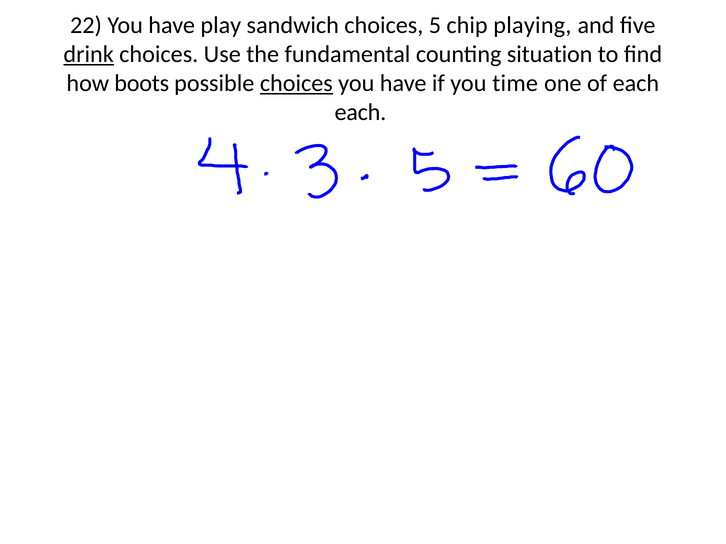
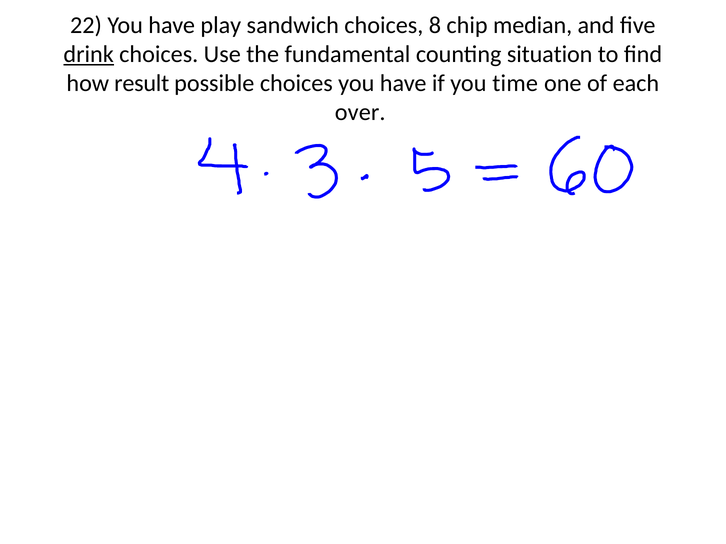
5: 5 -> 8
playing: playing -> median
boots: boots -> result
choices at (296, 83) underline: present -> none
each at (360, 112): each -> over
